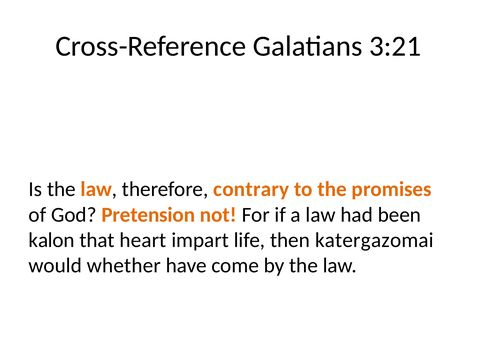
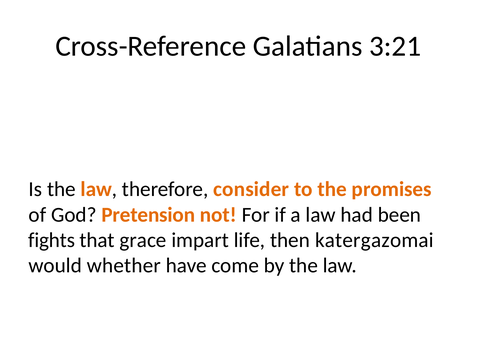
contrary: contrary -> consider
kalon: kalon -> fights
heart: heart -> grace
